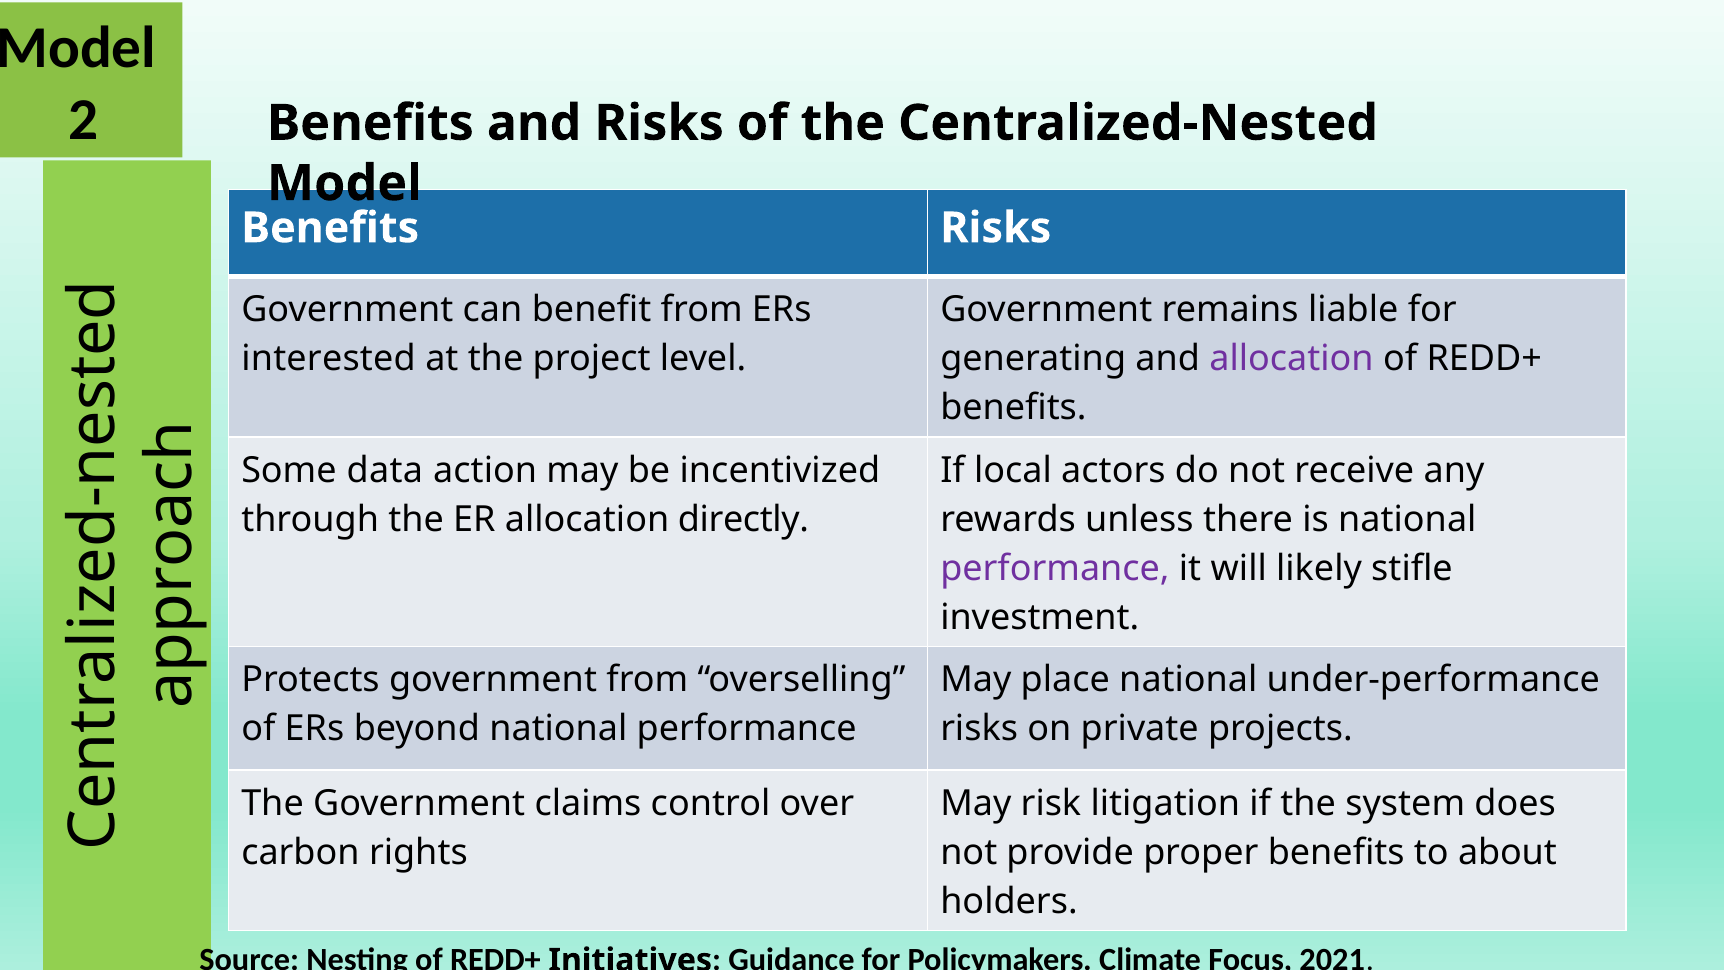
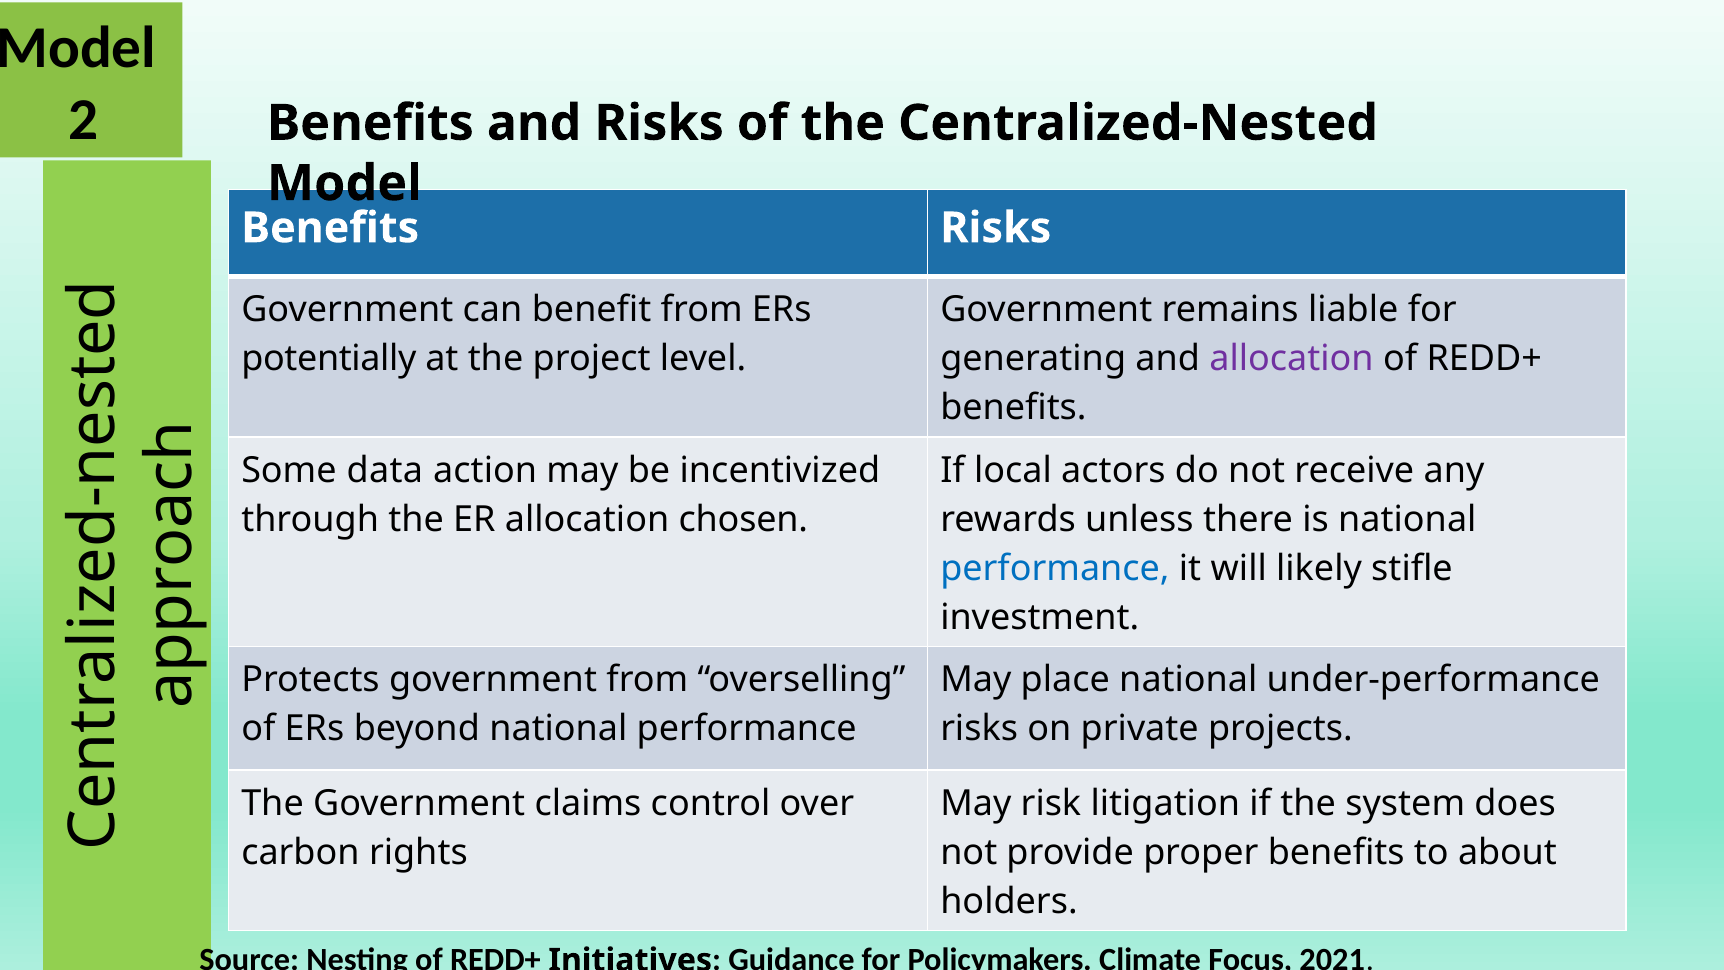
interested: interested -> potentially
directly: directly -> chosen
performance at (1055, 568) colour: purple -> blue
